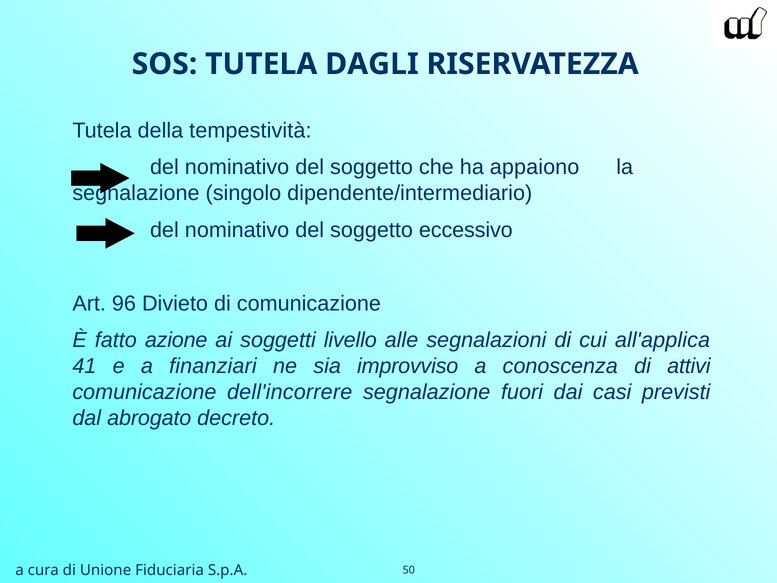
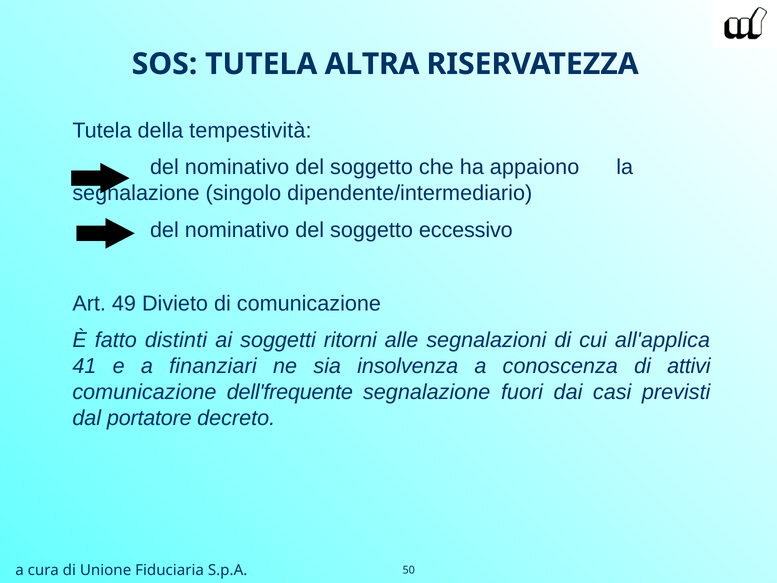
DAGLI: DAGLI -> ALTRA
96: 96 -> 49
azione: azione -> distinti
livello: livello -> ritorni
improvviso: improvviso -> insolvenza
dell'incorrere: dell'incorrere -> dell'frequente
abrogato: abrogato -> portatore
